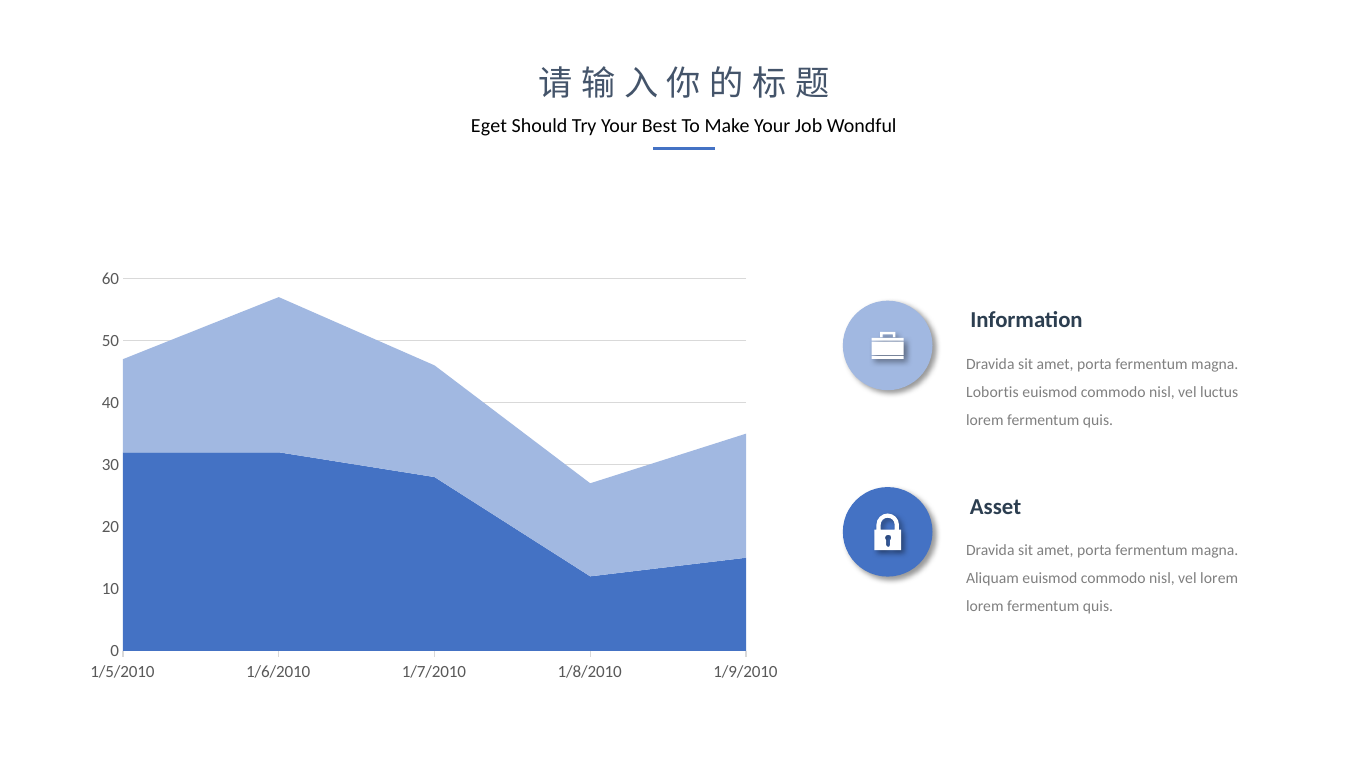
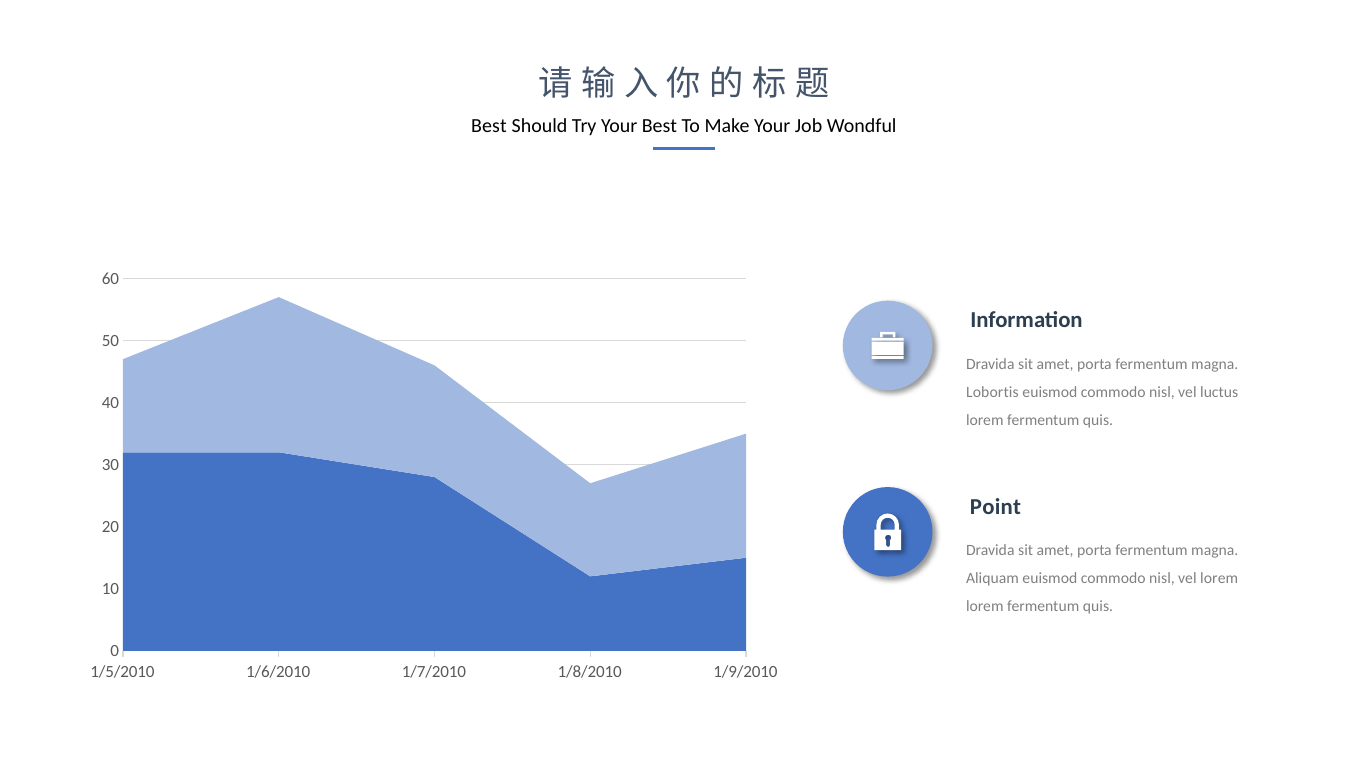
Eget at (489, 126): Eget -> Best
Asset: Asset -> Point
